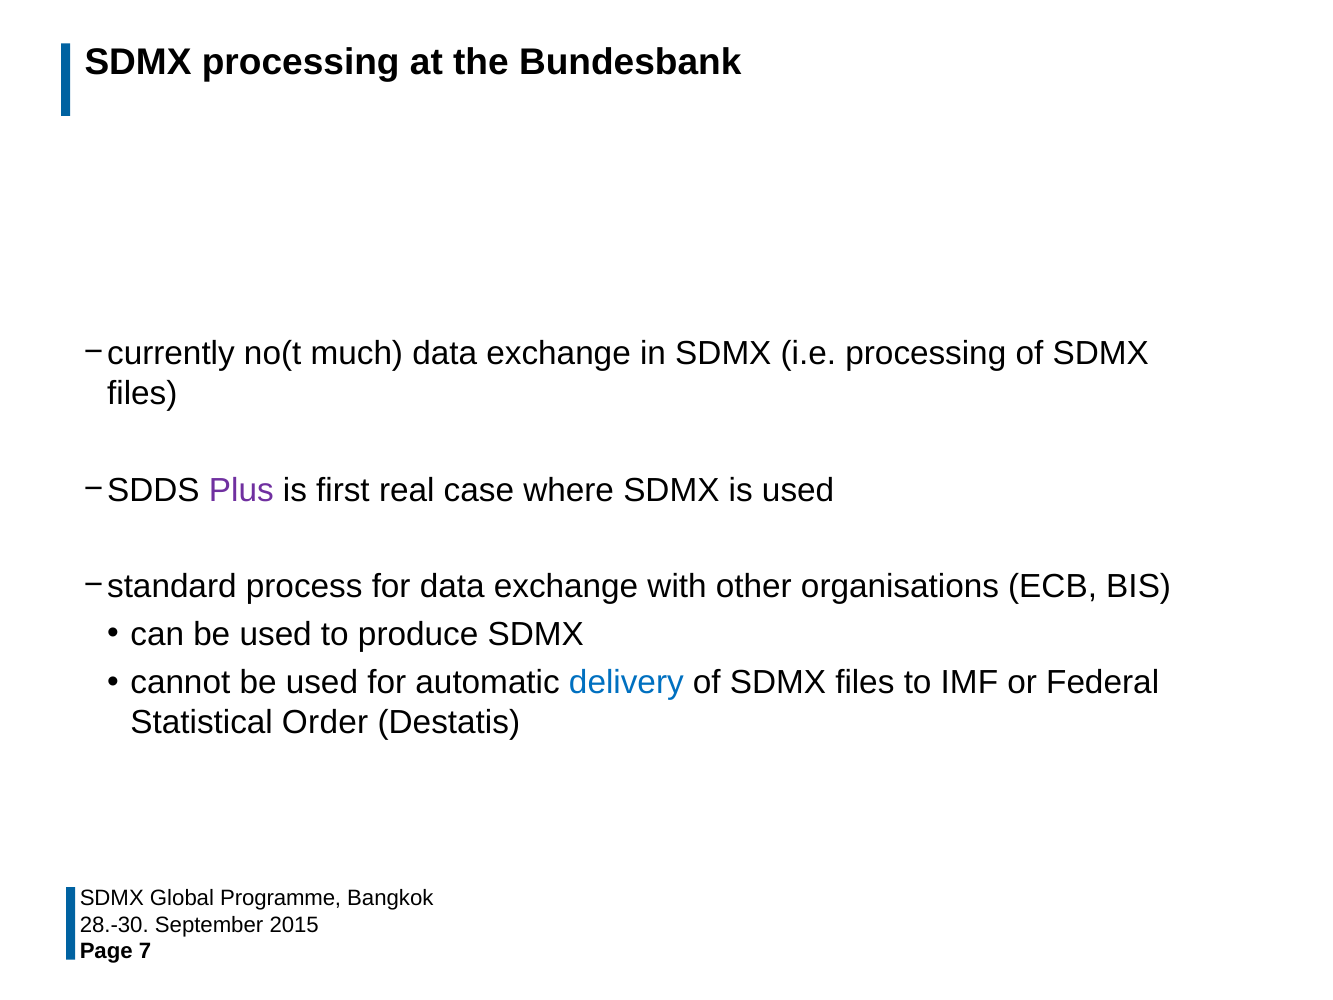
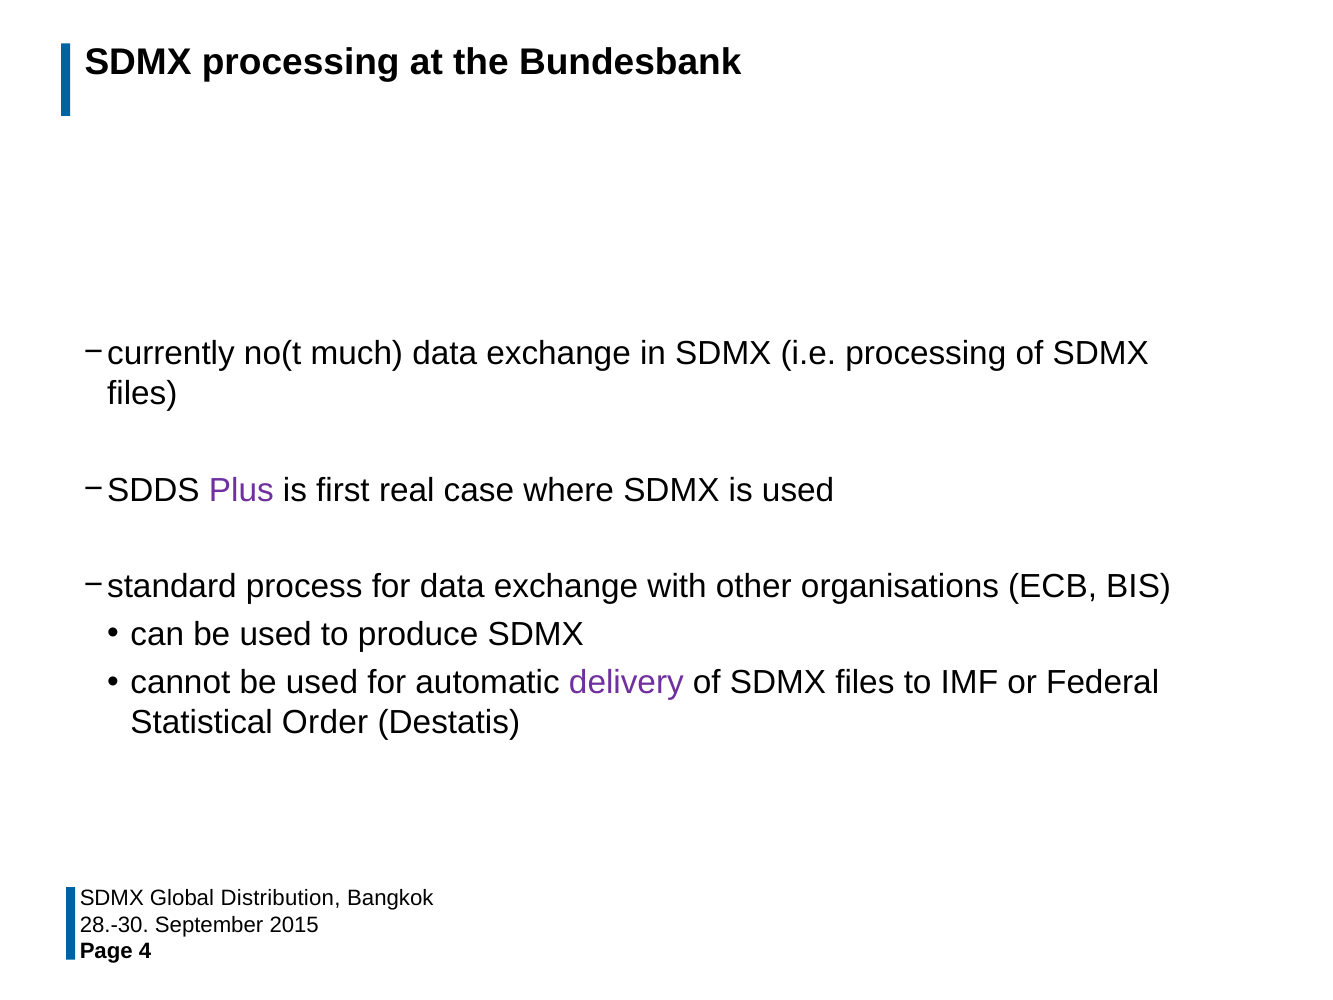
delivery colour: blue -> purple
Programme: Programme -> Distribution
7: 7 -> 4
